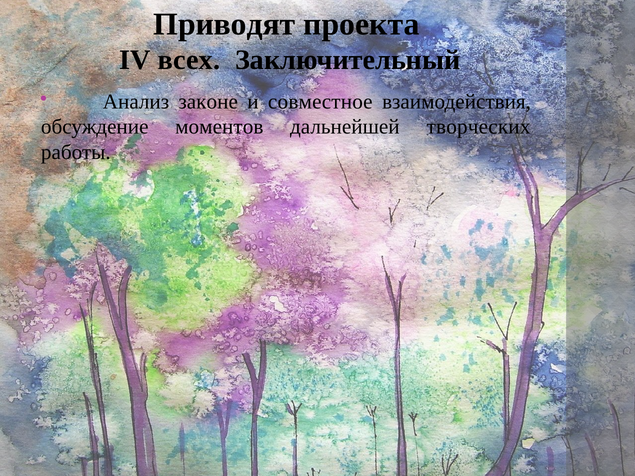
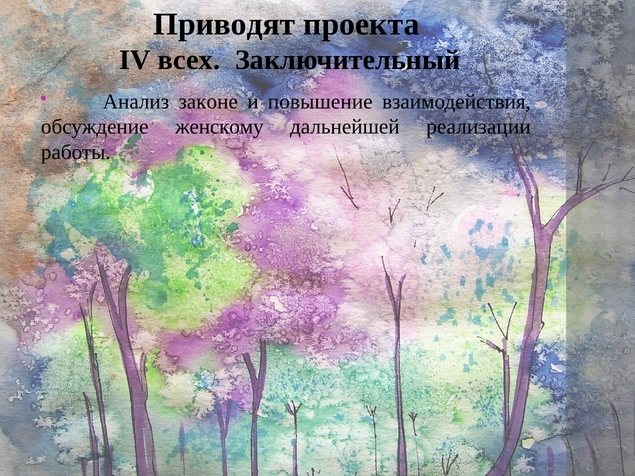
совместное: совместное -> повышение
моментов: моментов -> женскому
творческих: творческих -> реализации
